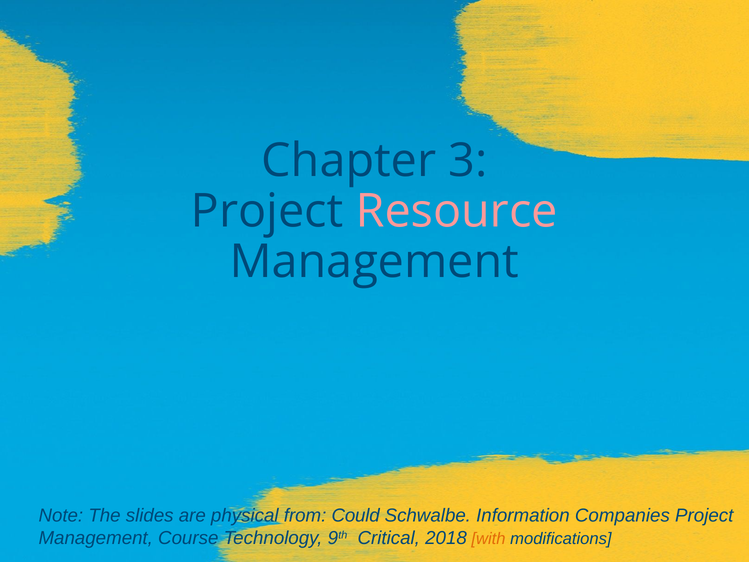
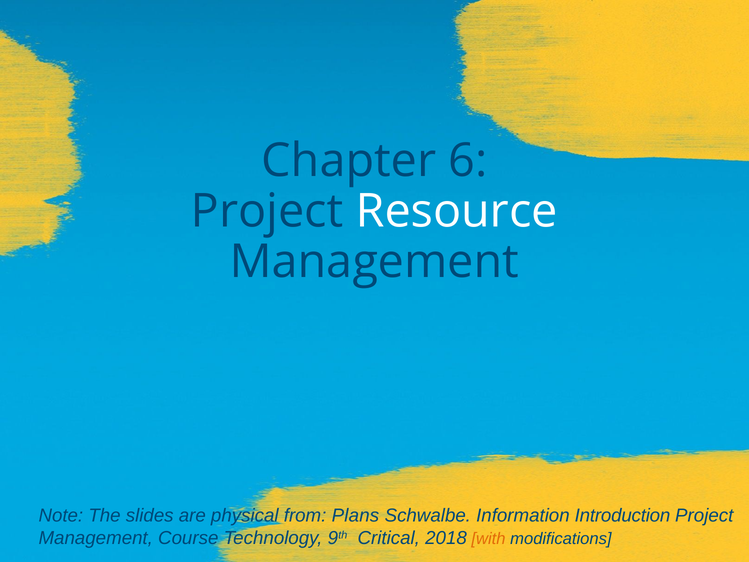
3: 3 -> 6
Resource colour: pink -> white
Could: Could -> Plans
Companies: Companies -> Introduction
